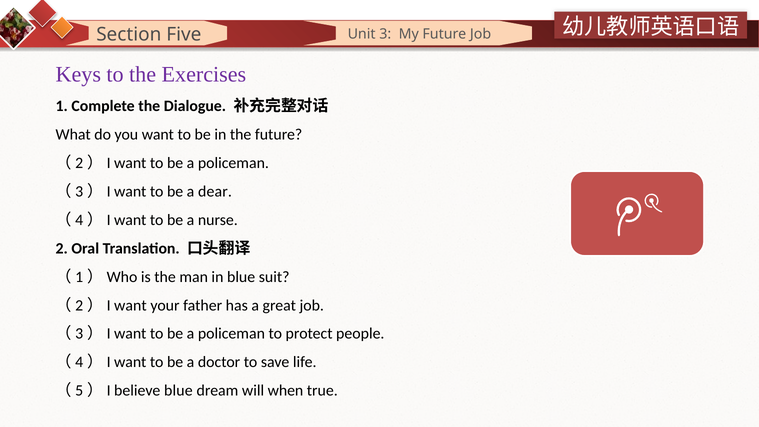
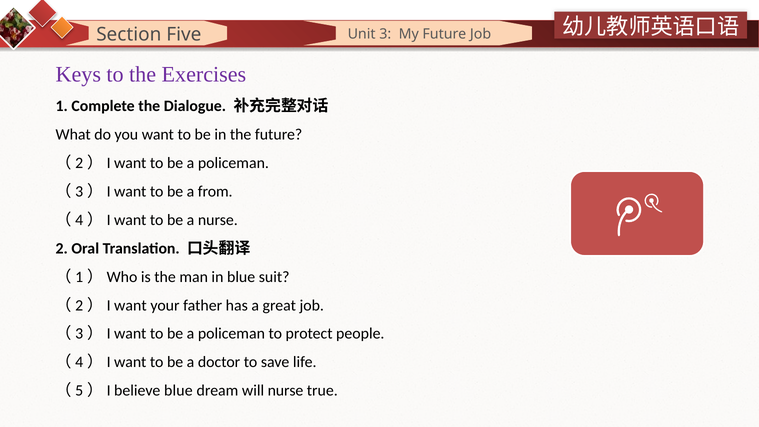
dear: dear -> from
will when: when -> nurse
